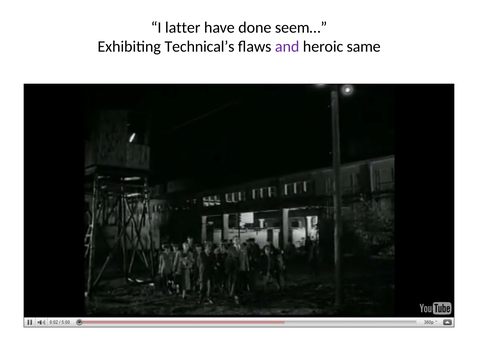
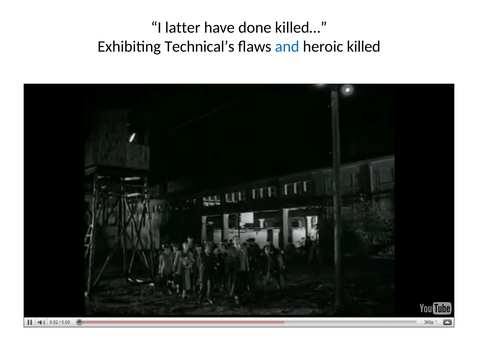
seem…: seem… -> killed…
and colour: purple -> blue
same: same -> killed
